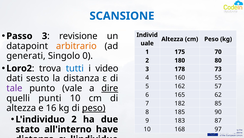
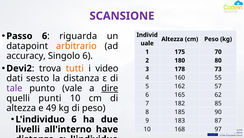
SCANSIONE colour: blue -> purple
Passo 3: 3 -> 6
revisione: revisione -> riguarda
generati: generati -> accuracy
Singolo 0: 0 -> 6
Loro2: Loro2 -> Devi2
tutti colour: blue -> orange
16: 16 -> 49
peso at (94, 108) underline: present -> none
2 at (74, 119): 2 -> 6
stato: stato -> livelli
